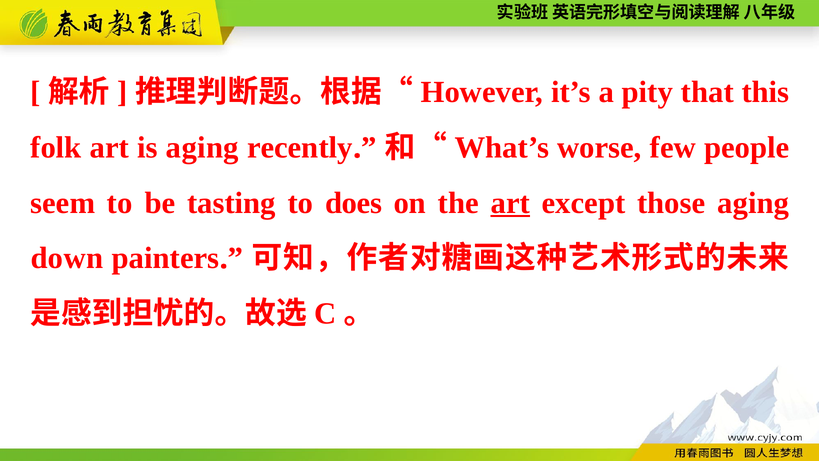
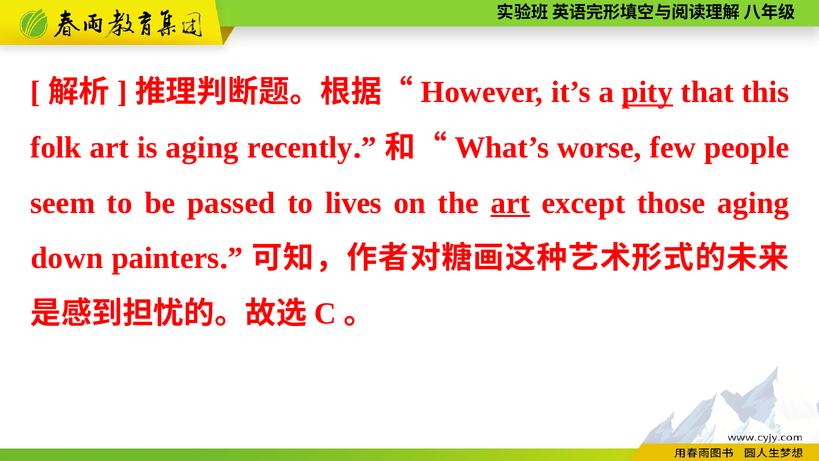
pity underline: none -> present
tasting: tasting -> passed
does: does -> lives
